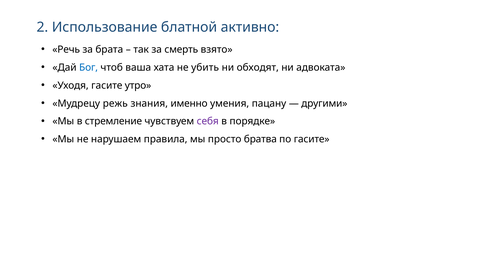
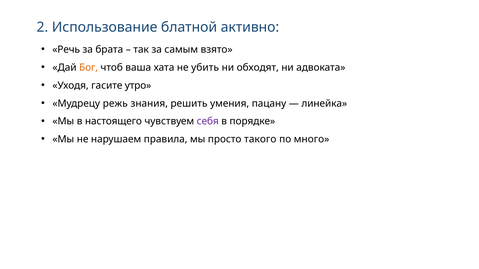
смерть: смерть -> самым
Бог colour: blue -> orange
именно: именно -> решить
другими: другими -> линейка
стремление: стремление -> настоящего
братва: братва -> такого
по гасите: гасите -> много
